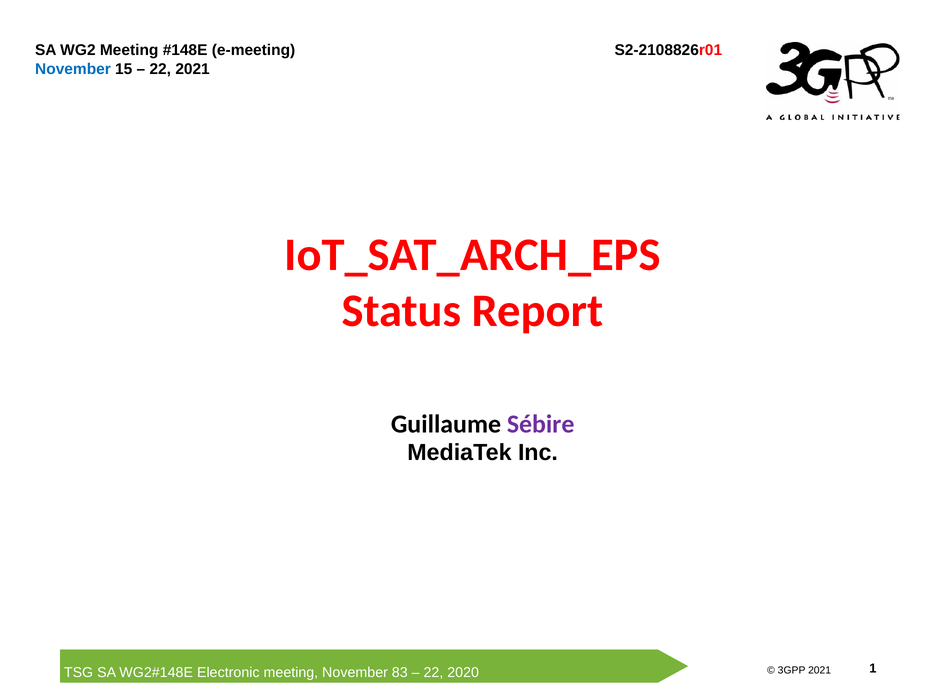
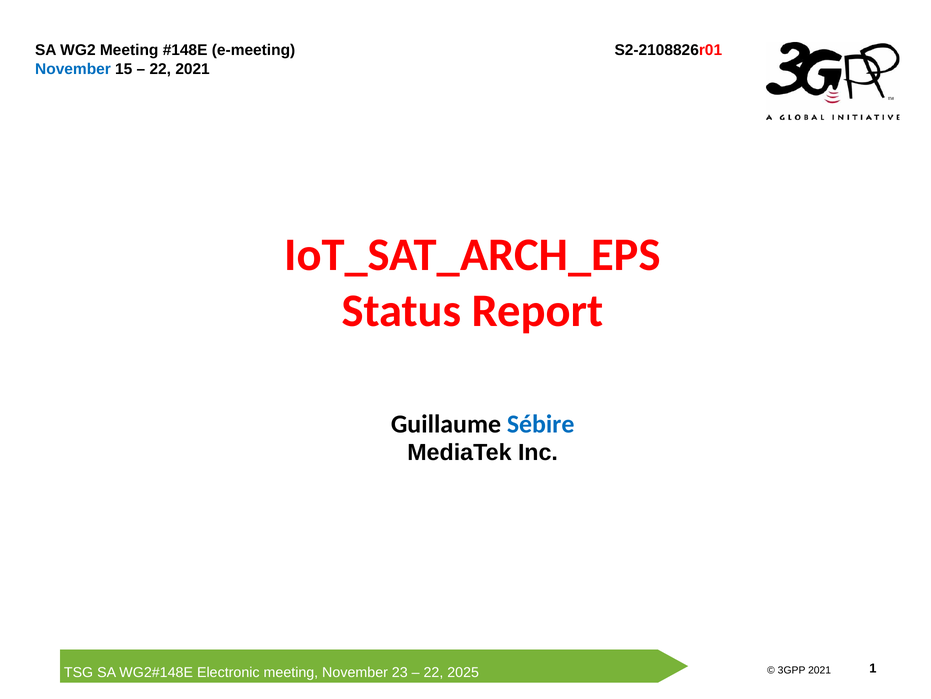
Sébire colour: purple -> blue
83: 83 -> 23
2020: 2020 -> 2025
